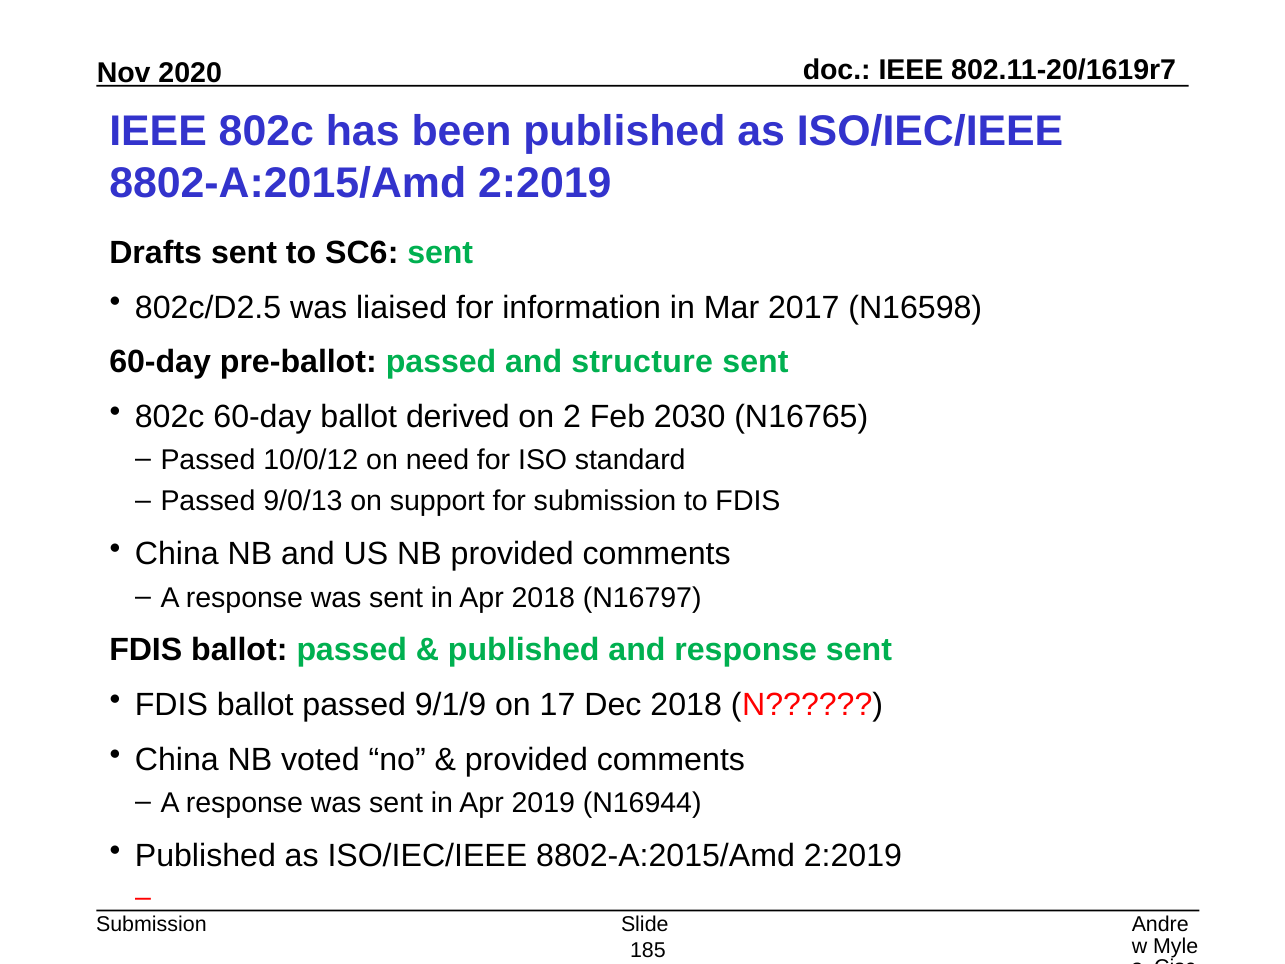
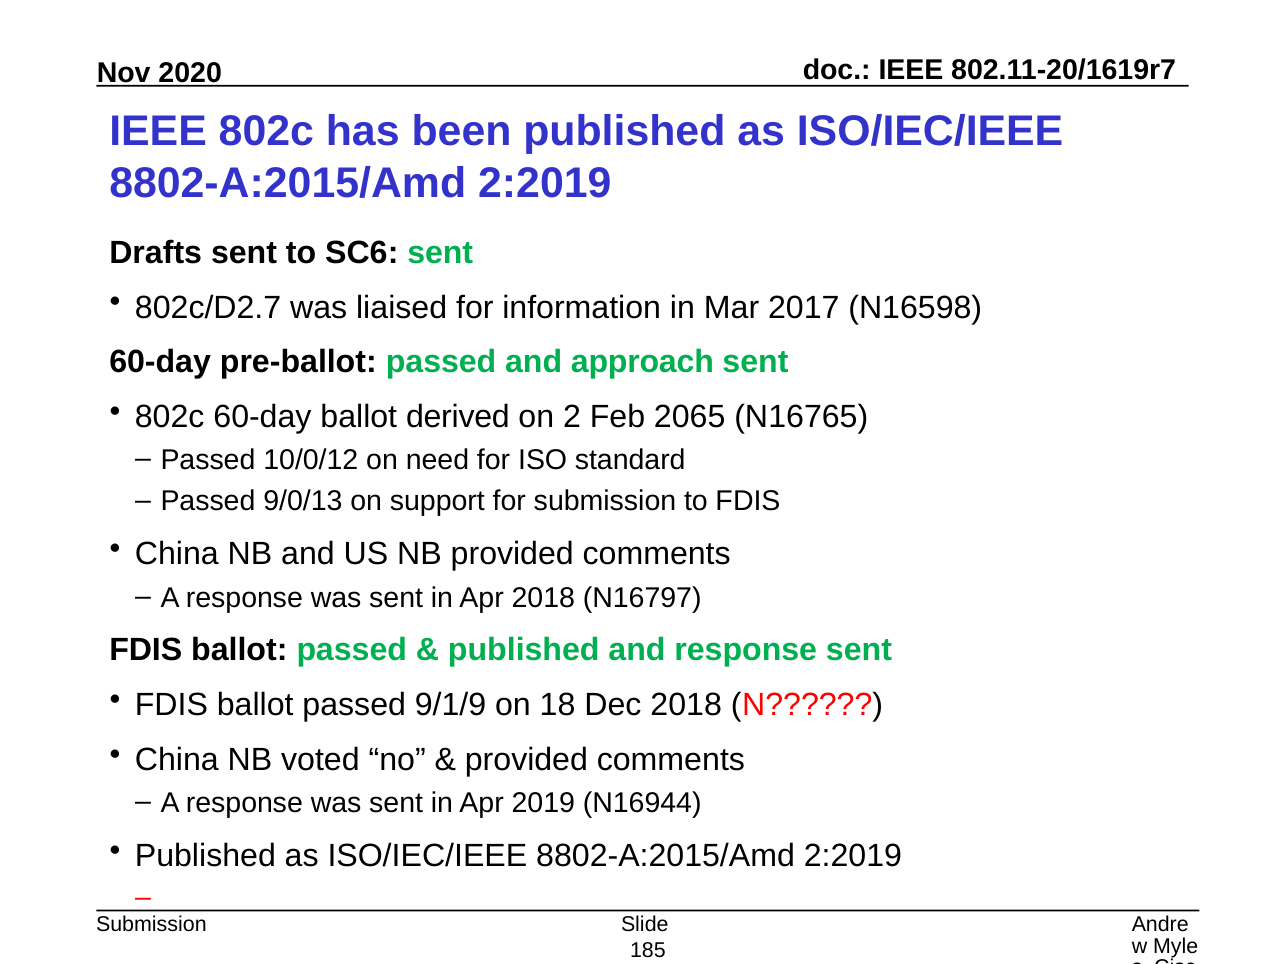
802c/D2.5: 802c/D2.5 -> 802c/D2.7
structure: structure -> approach
2030: 2030 -> 2065
17: 17 -> 18
